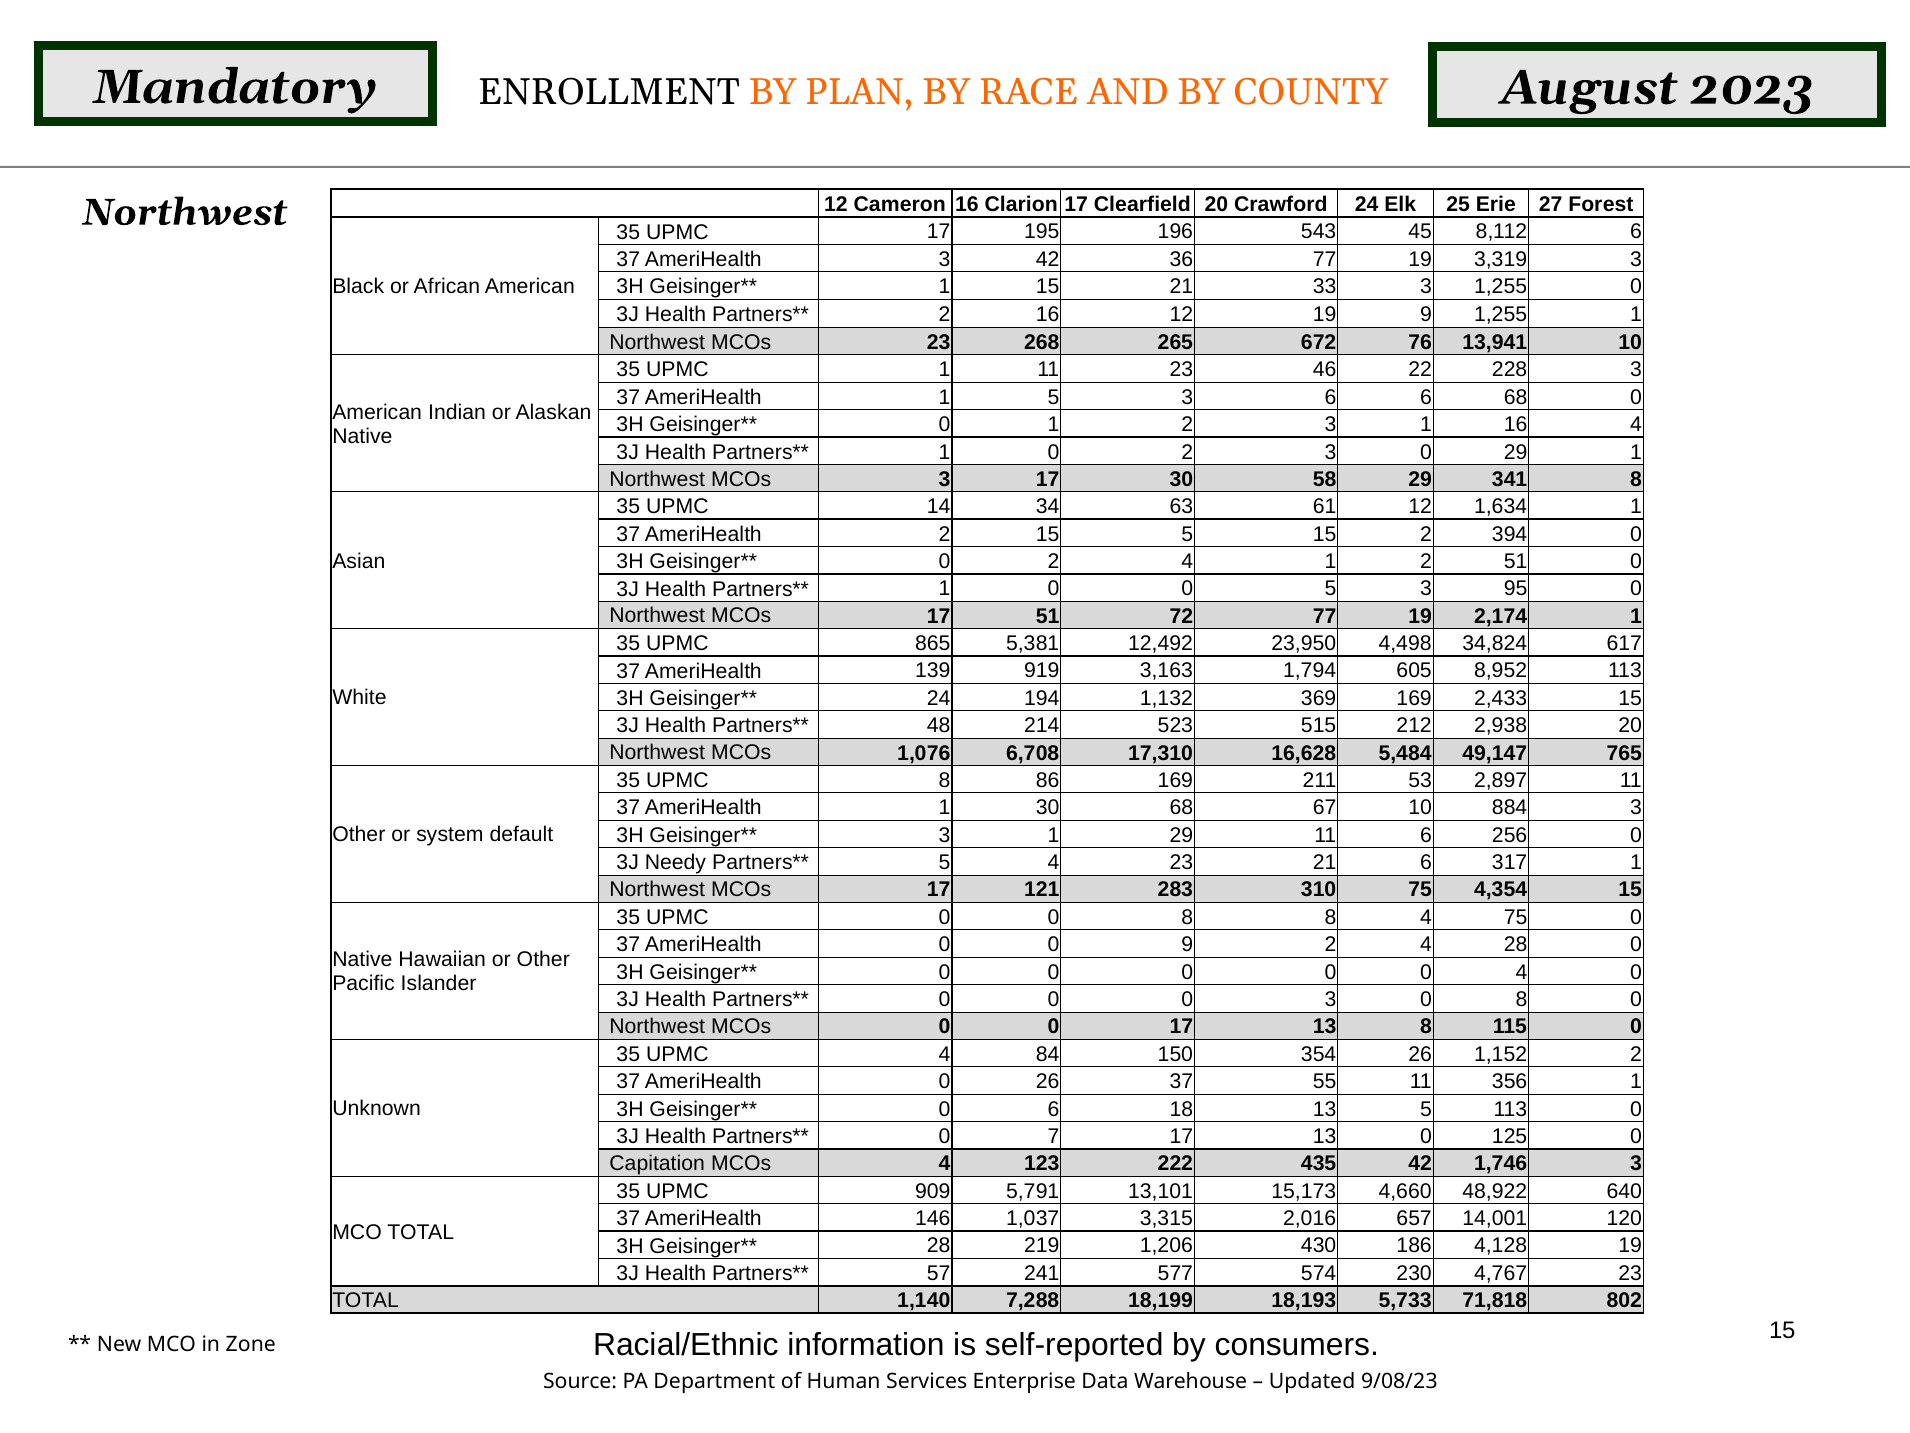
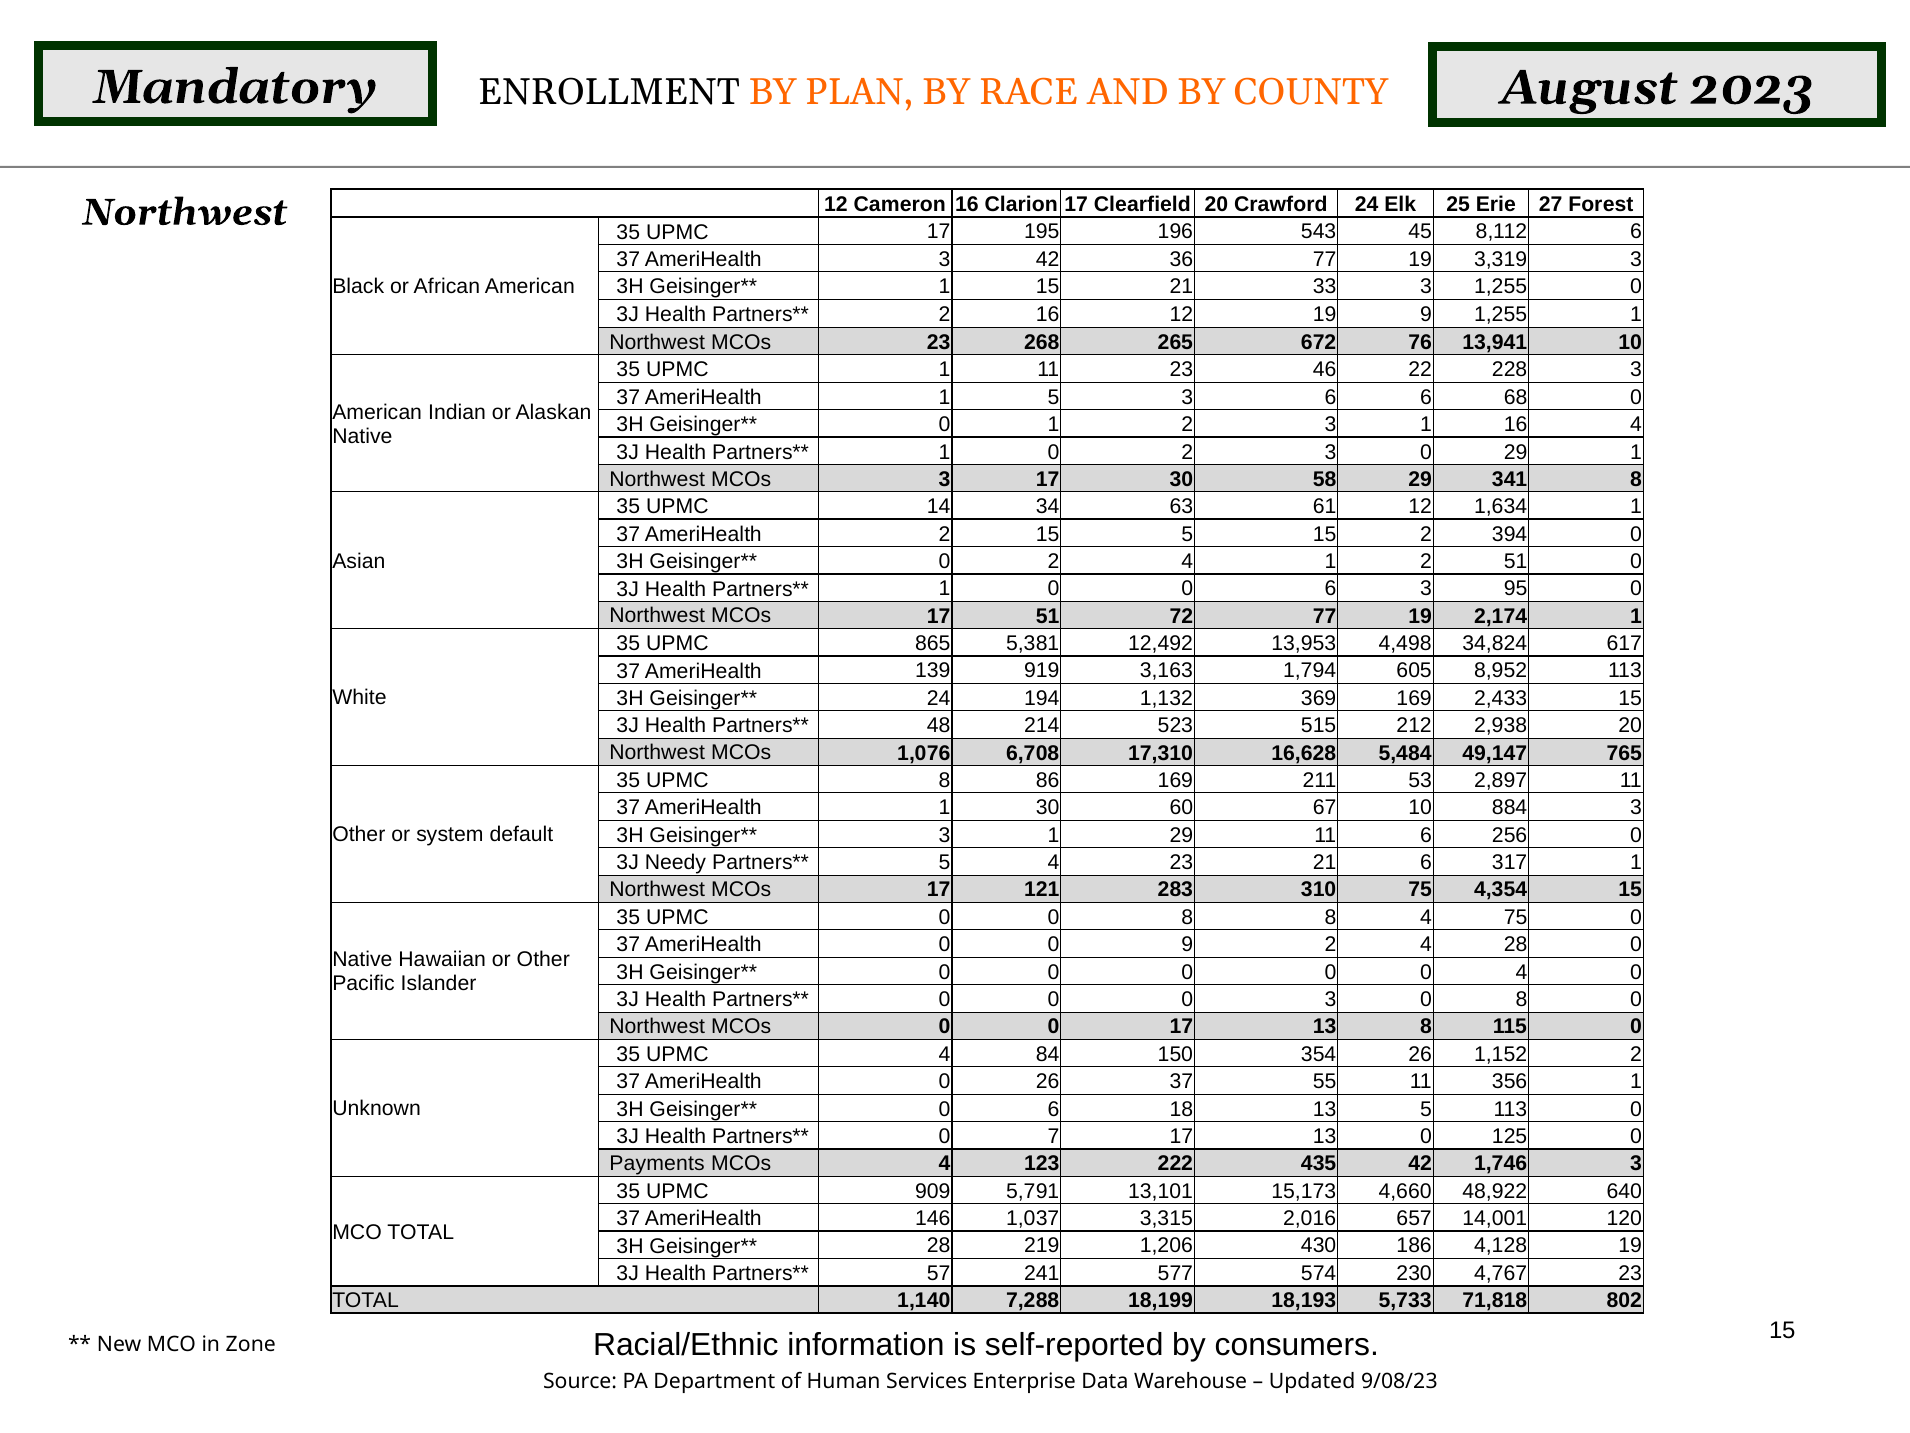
0 0 5: 5 -> 6
23,950: 23,950 -> 13,953
30 68: 68 -> 60
Capitation: Capitation -> Payments
